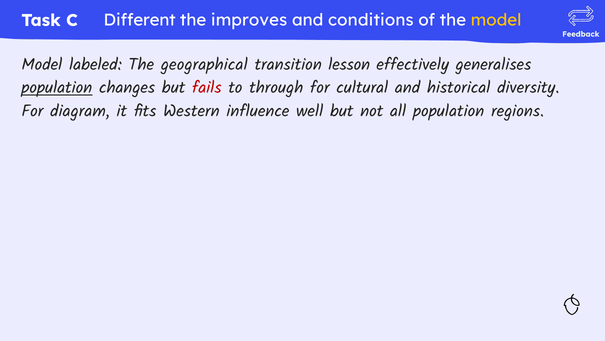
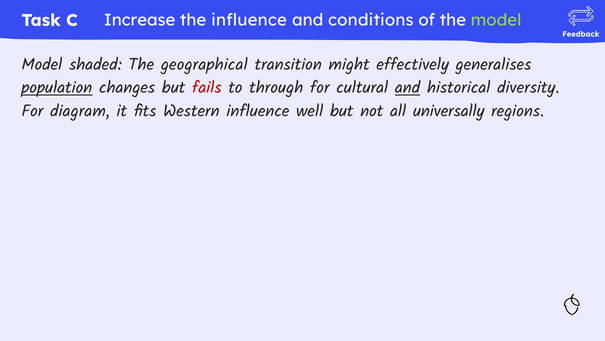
Different: Different -> Increase
the improves: improves -> influence
model at (496, 20) colour: yellow -> light green
labeled: labeled -> shaded
lesson: lesson -> might
and at (408, 88) underline: none -> present
all population: population -> universally
